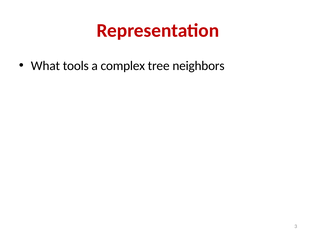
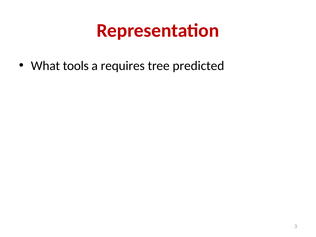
complex: complex -> requires
neighbors: neighbors -> predicted
